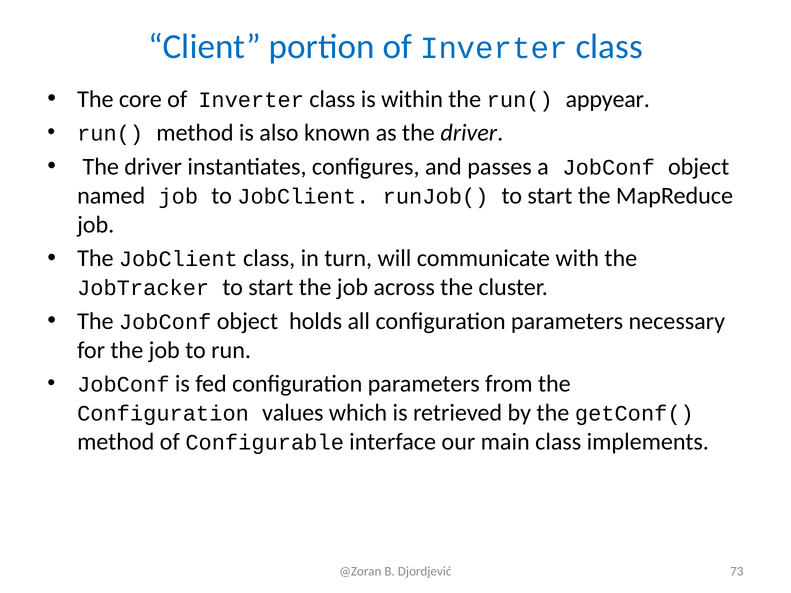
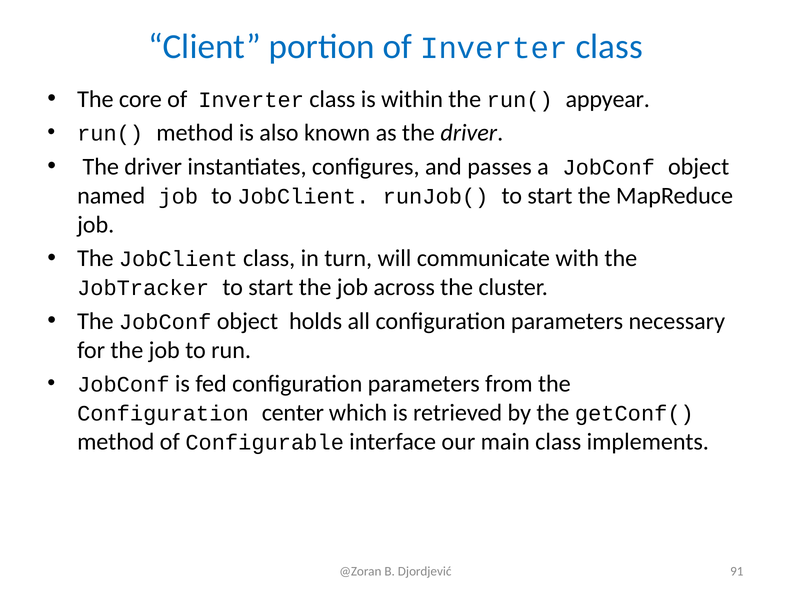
values: values -> center
73: 73 -> 91
